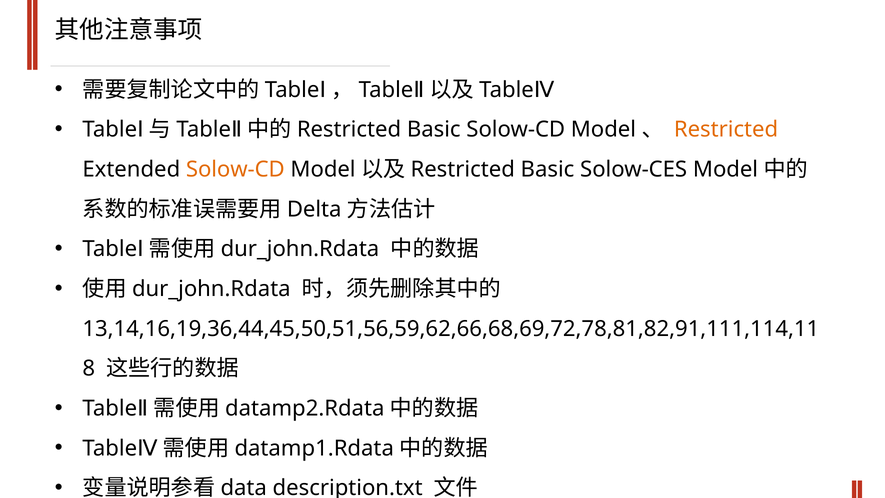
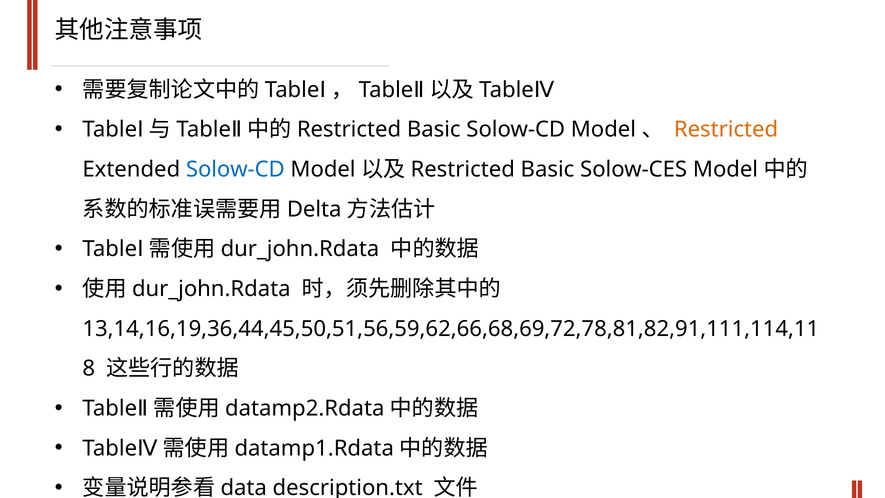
Solow-CD at (235, 169) colour: orange -> blue
